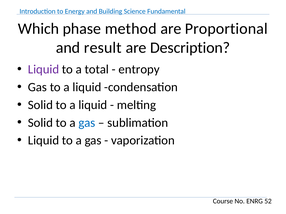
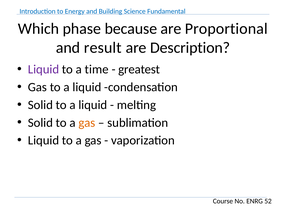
method: method -> because
total: total -> time
entropy: entropy -> greatest
gas at (87, 123) colour: blue -> orange
